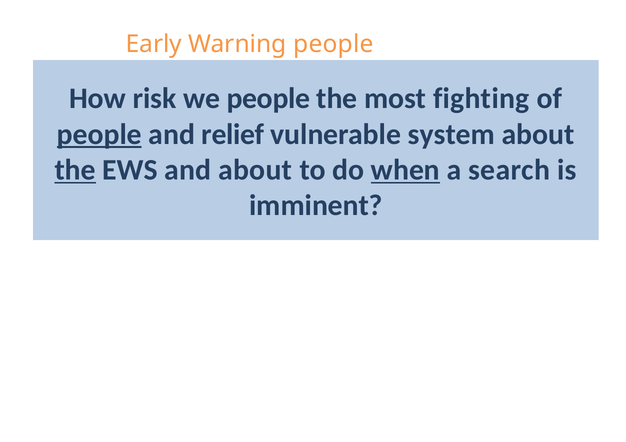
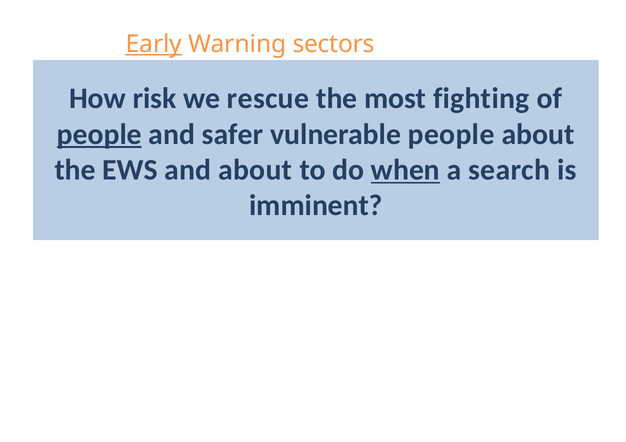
Early underline: none -> present
Warning people: people -> sectors
we people: people -> rescue
relief: relief -> safer
vulnerable system: system -> people
the at (75, 170) underline: present -> none
